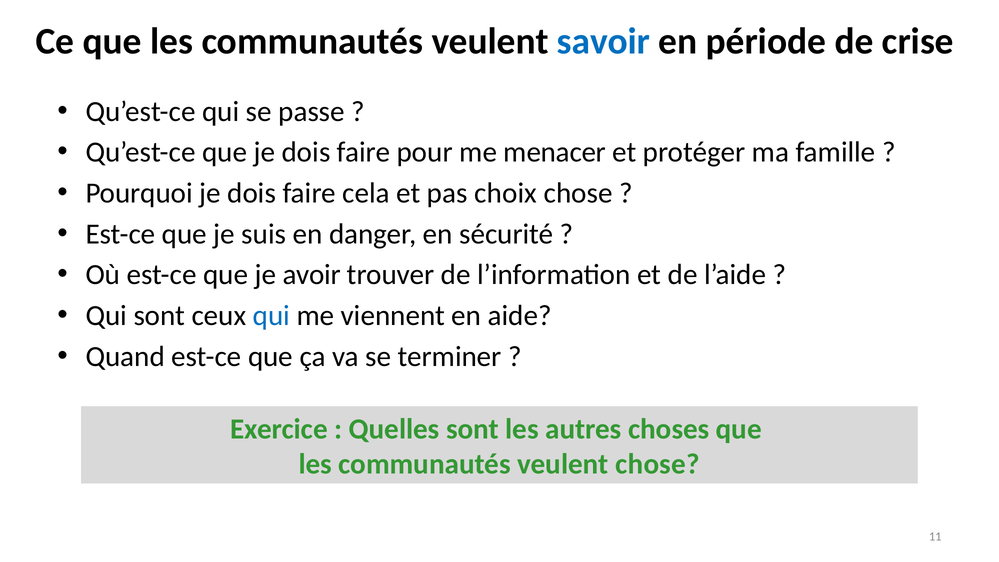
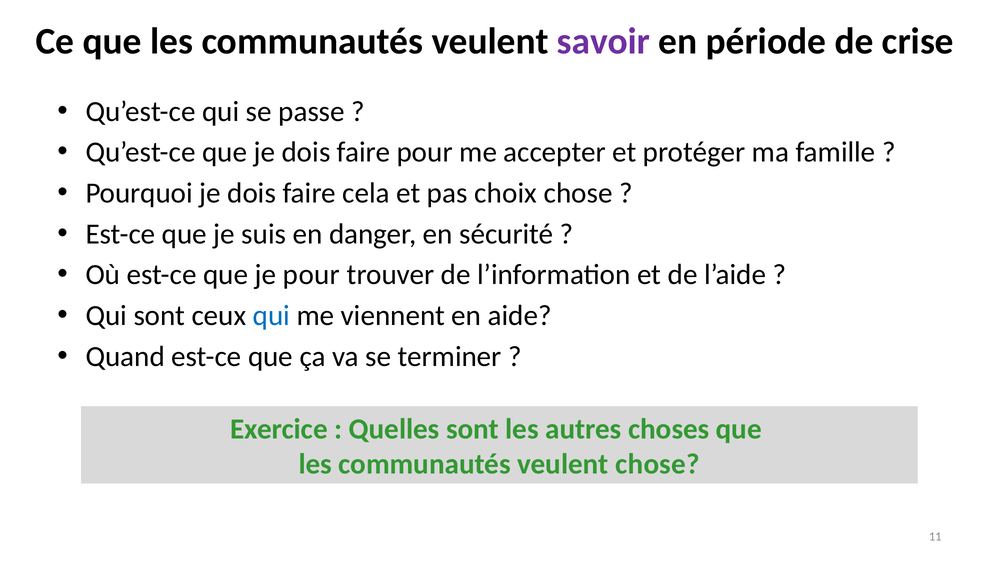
savoir colour: blue -> purple
menacer: menacer -> accepter
je avoir: avoir -> pour
